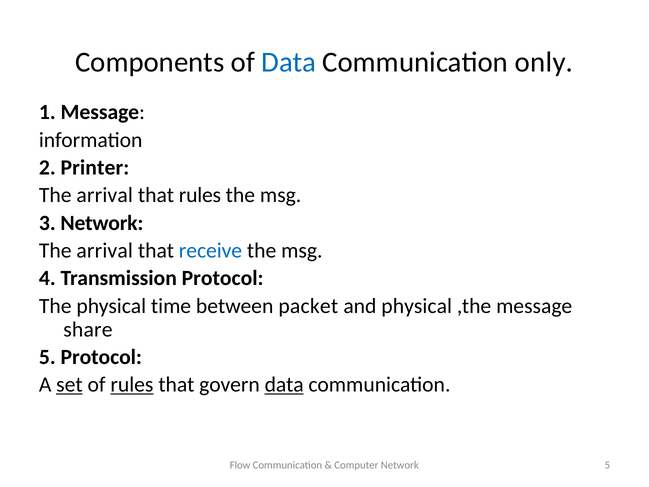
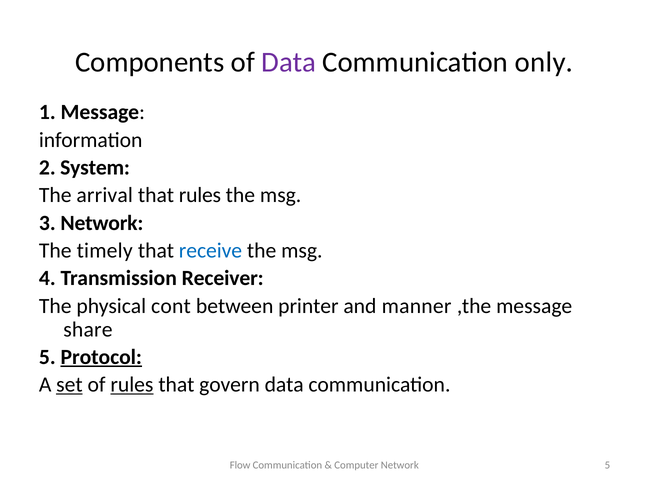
Data at (289, 62) colour: blue -> purple
Printer: Printer -> System
arrival at (105, 251): arrival -> timely
Transmission Protocol: Protocol -> Receiver
time: time -> cont
packet: packet -> printer
and physical: physical -> manner
Protocol at (101, 357) underline: none -> present
data at (284, 385) underline: present -> none
